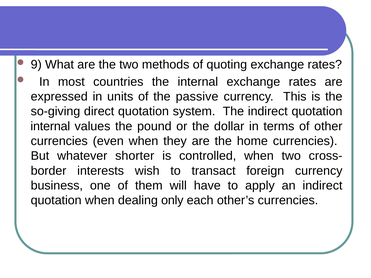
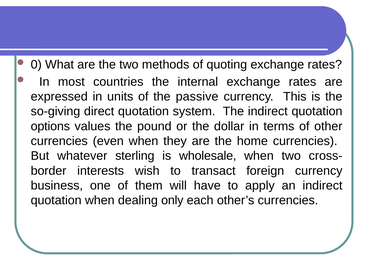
9: 9 -> 0
internal at (50, 126): internal -> options
shorter: shorter -> sterling
controlled: controlled -> wholesale
